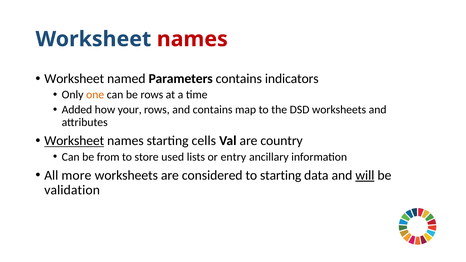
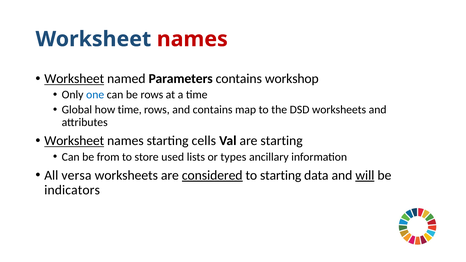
Worksheet at (74, 79) underline: none -> present
indicators: indicators -> workshop
one colour: orange -> blue
Added: Added -> Global
how your: your -> time
are country: country -> starting
entry: entry -> types
more: more -> versa
considered underline: none -> present
validation: validation -> indicators
